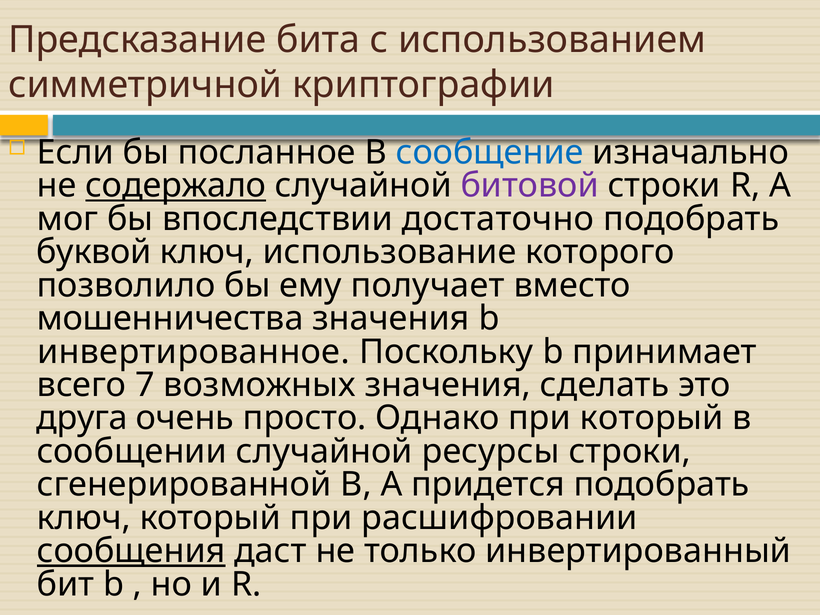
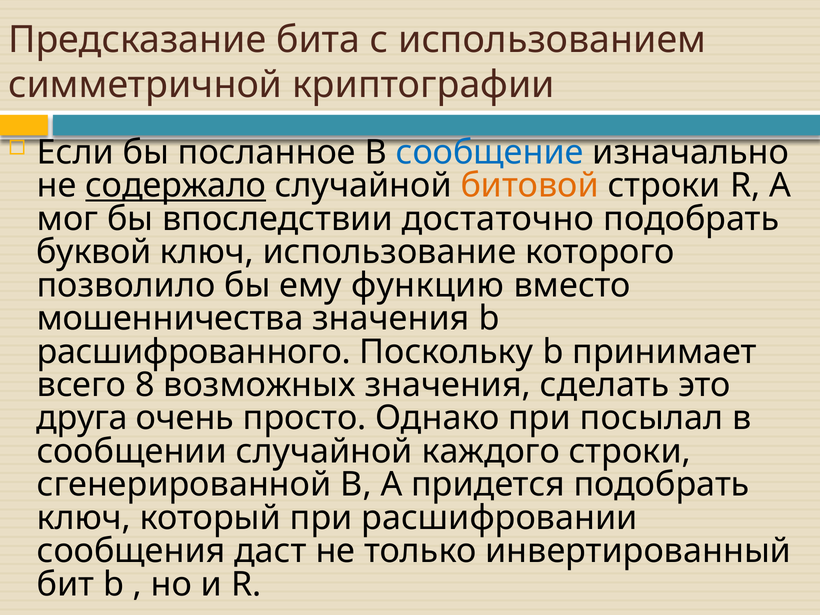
битовой colour: purple -> orange
получает: получает -> функцию
инвертированное: инвертированное -> расшифрованного
7: 7 -> 8
при который: который -> посылал
ресурсы: ресурсы -> каждого
сообщения underline: present -> none
